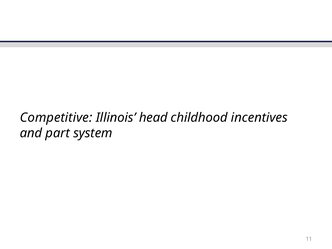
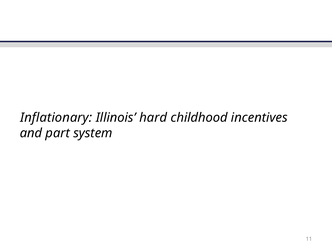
Competitive: Competitive -> Inflationary
head: head -> hard
